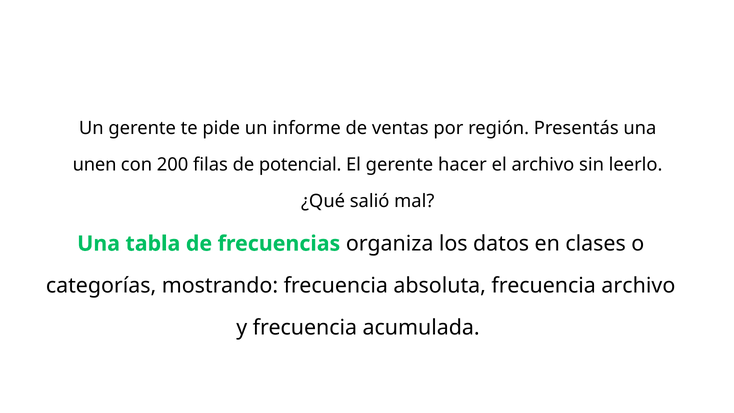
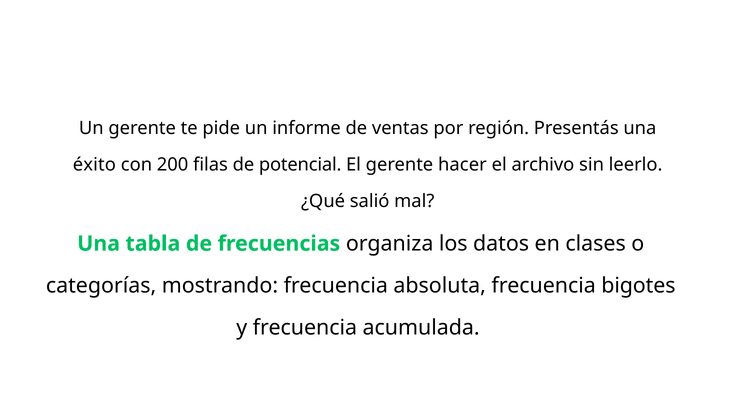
unen: unen -> éxito
frecuencia archivo: archivo -> bigotes
